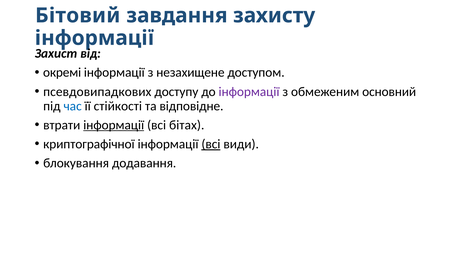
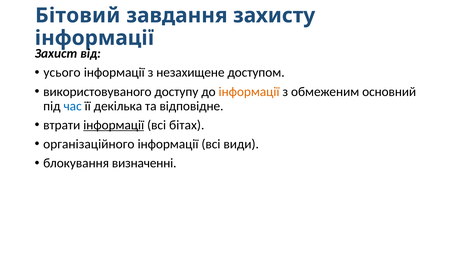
окремі: окремі -> усього
псевдовипадкових: псевдовипадкових -> використовуваного
інформації at (249, 92) colour: purple -> orange
стійкості: стійкості -> декілька
криптографічної: криптографічної -> організаційного
всі at (211, 144) underline: present -> none
додавання: додавання -> визначенні
